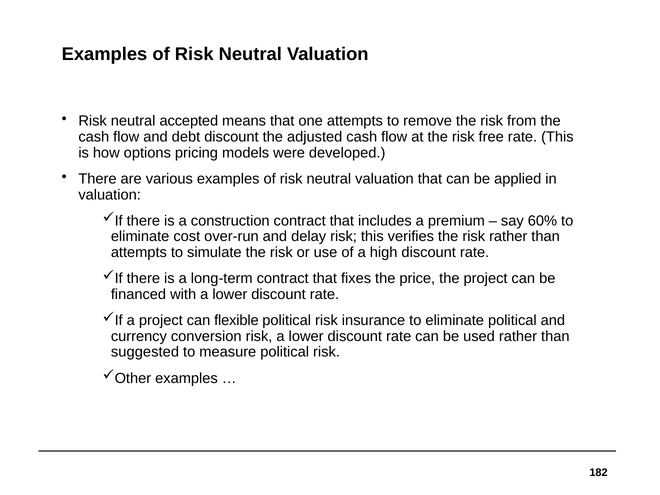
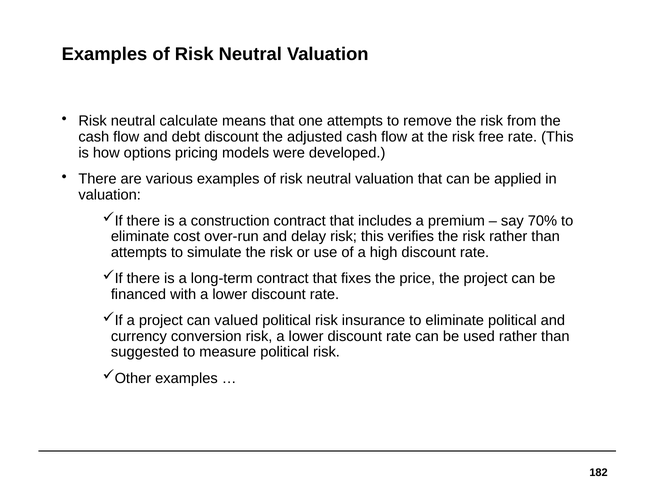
accepted: accepted -> calculate
60%: 60% -> 70%
flexible: flexible -> valued
